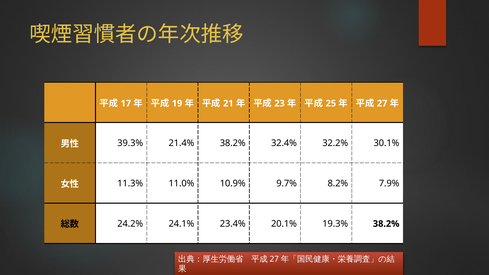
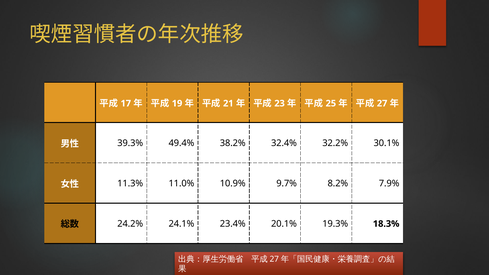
21.4%: 21.4% -> 49.4%
19.3% 38.2%: 38.2% -> 18.3%
